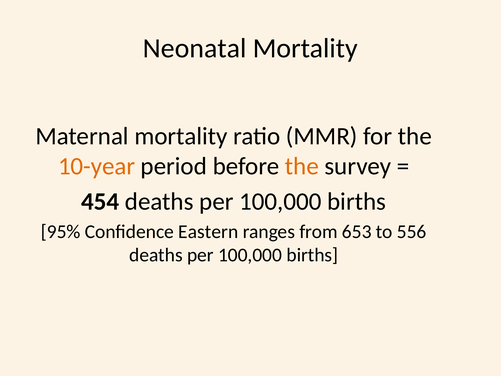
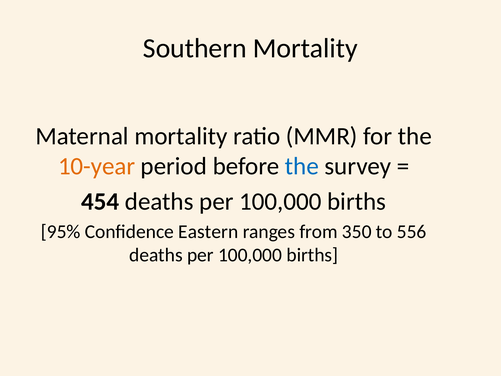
Neonatal: Neonatal -> Southern
the at (302, 166) colour: orange -> blue
653: 653 -> 350
